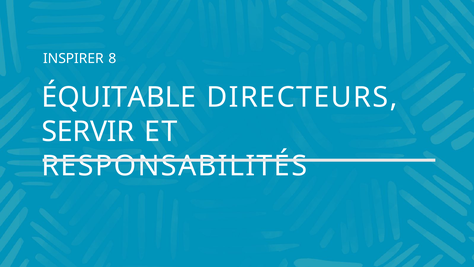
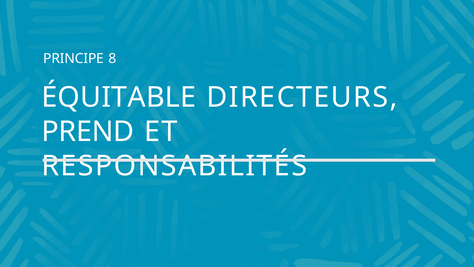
INSPIRER: INSPIRER -> PRINCIPE
SERVIR: SERVIR -> PREND
